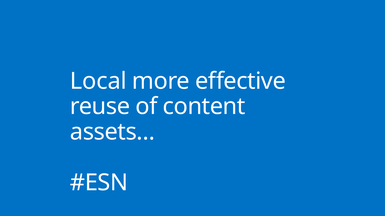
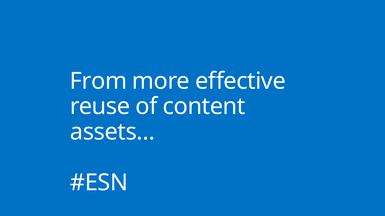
Local: Local -> From
